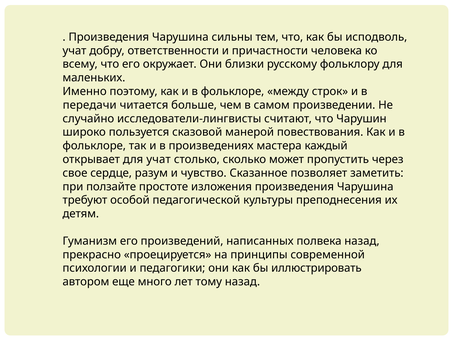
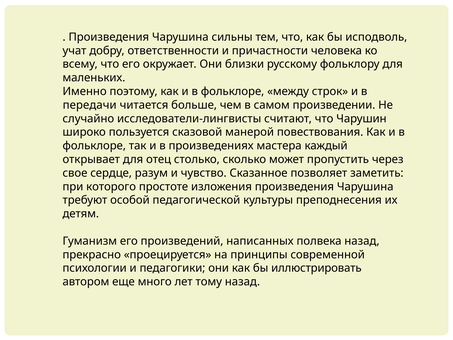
для учат: учат -> отец
ползайте: ползайте -> которого
